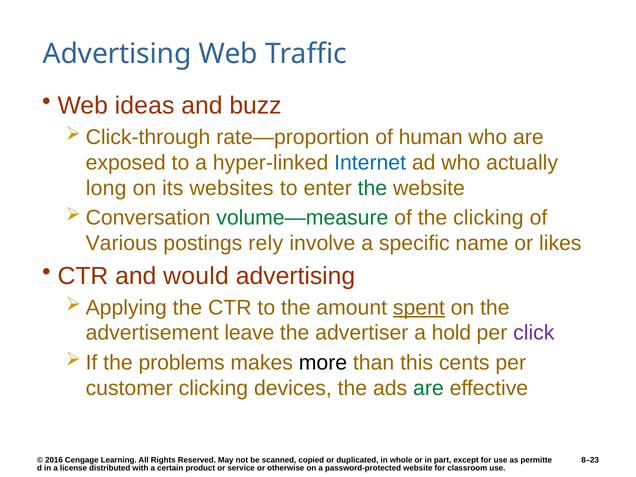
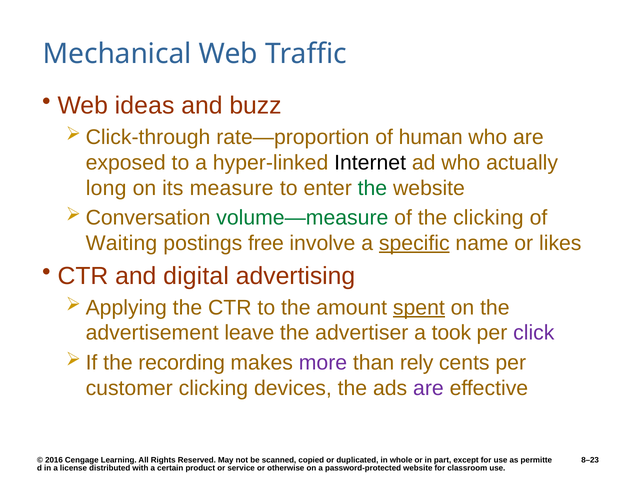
Advertising at (117, 54): Advertising -> Mechanical
Internet colour: blue -> black
websites: websites -> measure
Various: Various -> Waiting
rely: rely -> free
specific underline: none -> present
would: would -> digital
hold: hold -> took
problems: problems -> recording
more colour: black -> purple
this: this -> rely
are at (428, 388) colour: green -> purple
